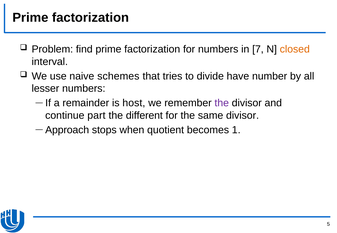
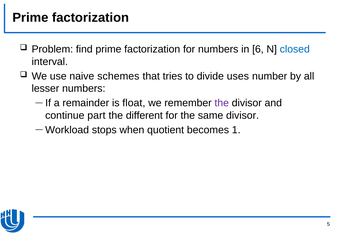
7: 7 -> 6
closed colour: orange -> blue
have: have -> uses
host: host -> float
Approach: Approach -> Workload
